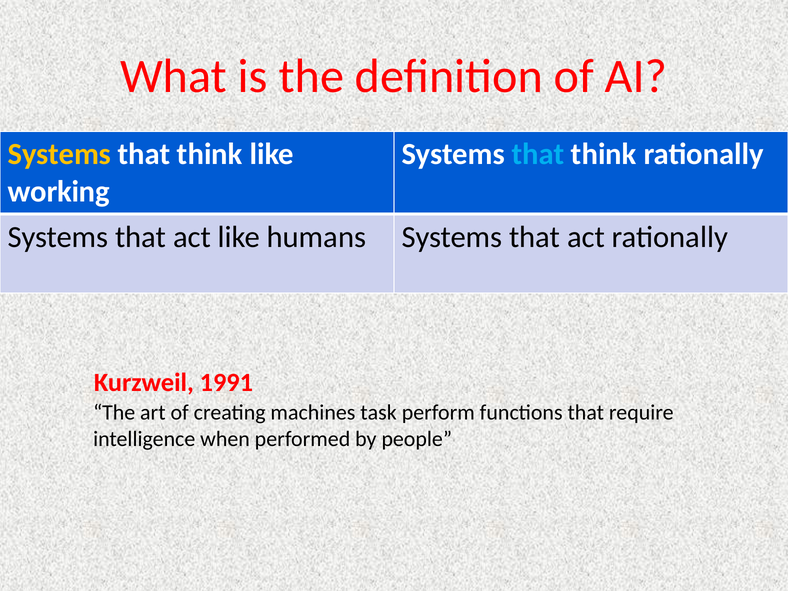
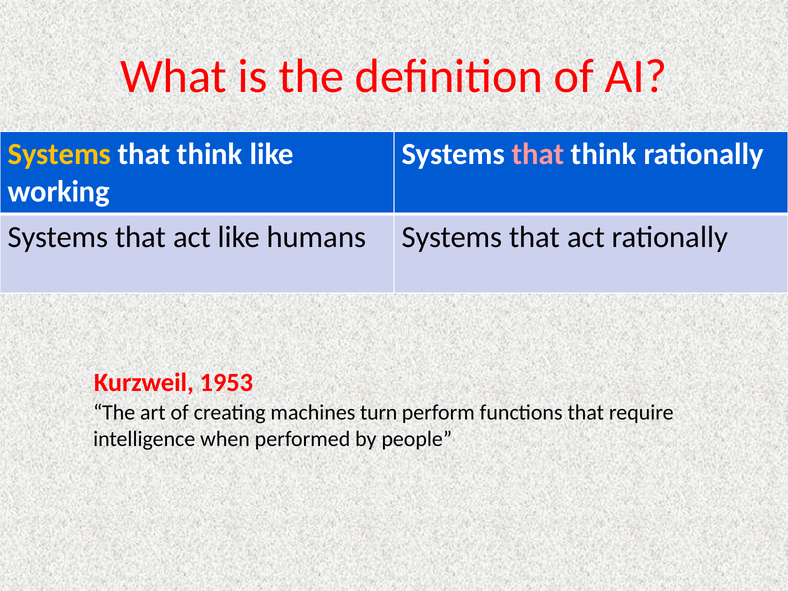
that at (538, 154) colour: light blue -> pink
1991: 1991 -> 1953
task: task -> turn
